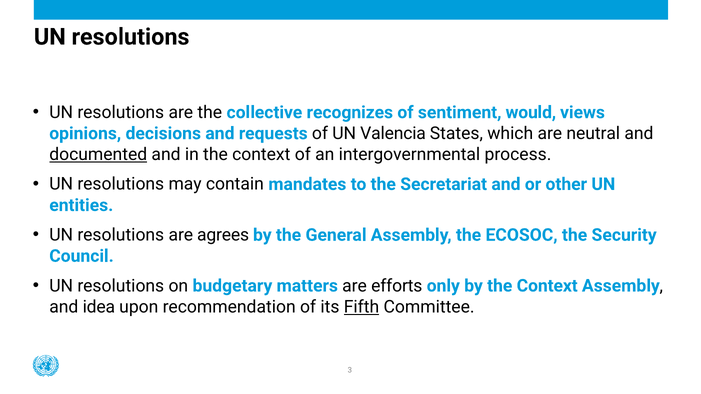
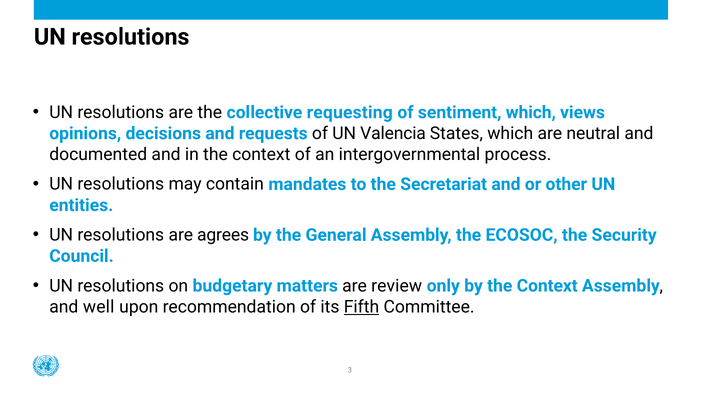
recognizes: recognizes -> requesting
sentiment would: would -> which
documented underline: present -> none
efforts: efforts -> review
idea: idea -> well
